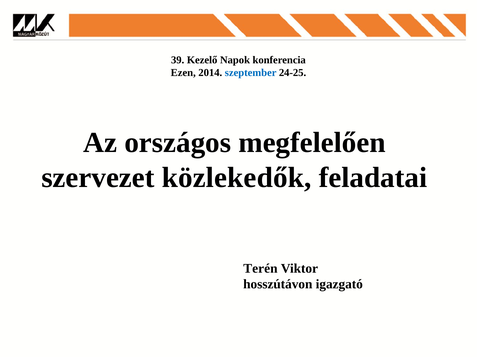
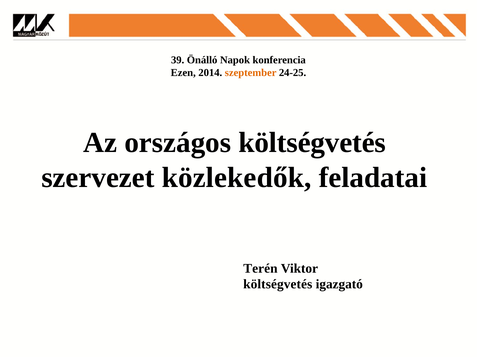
Kezelő: Kezelő -> Önálló
szeptember colour: blue -> orange
országos megfelelően: megfelelően -> költségvetés
hosszútávon at (278, 285): hosszútávon -> költségvetés
